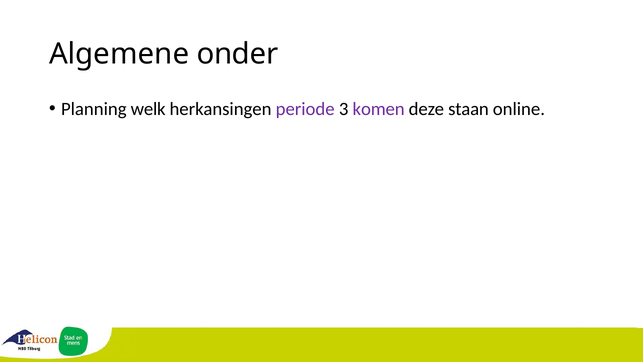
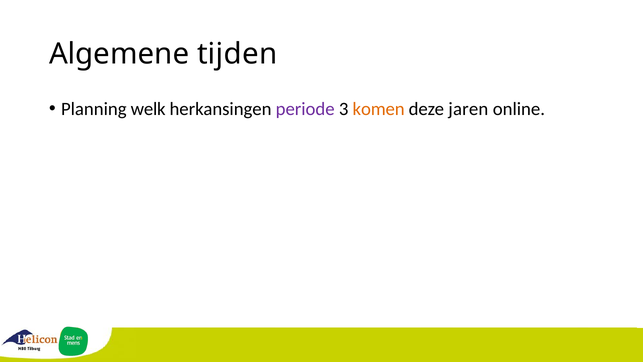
onder: onder -> tijden
komen colour: purple -> orange
staan: staan -> jaren
